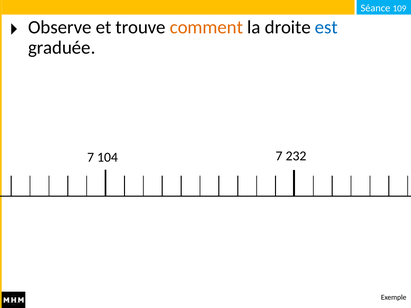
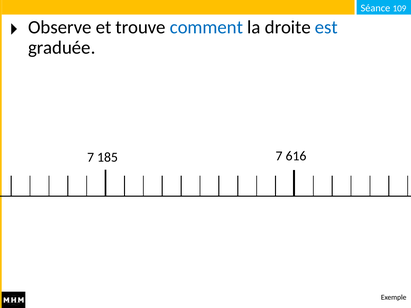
comment colour: orange -> blue
104: 104 -> 185
232: 232 -> 616
